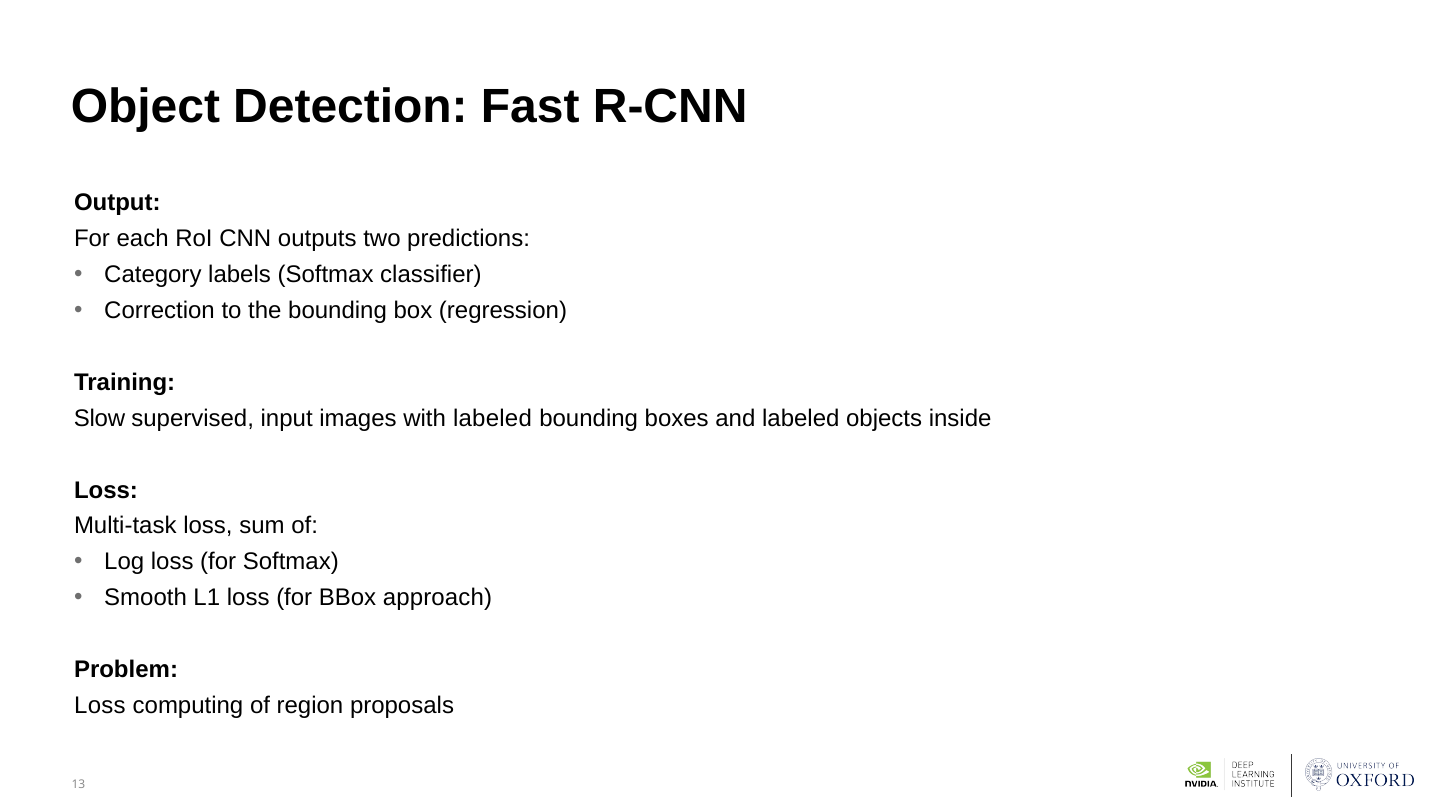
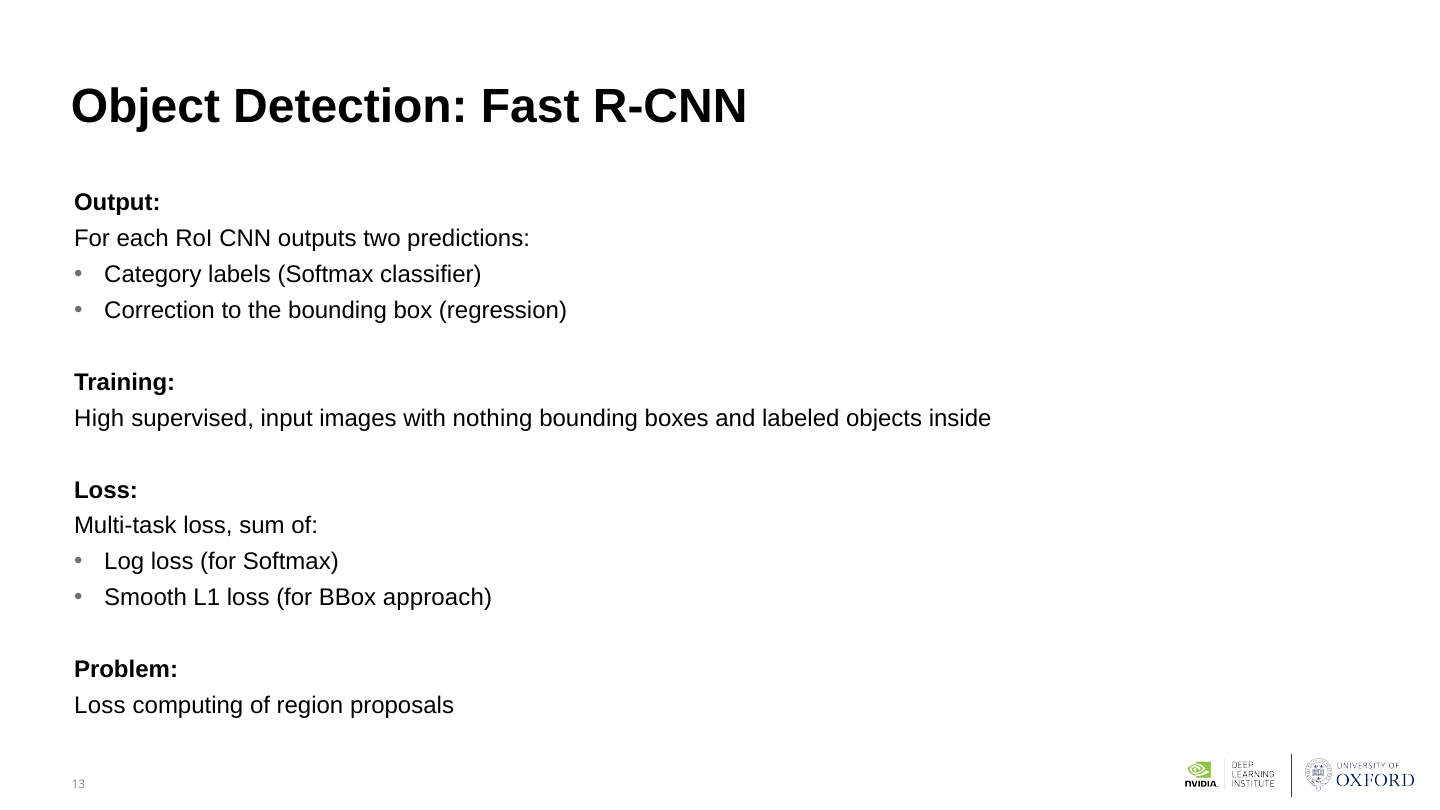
Slow: Slow -> High
with labeled: labeled -> nothing
